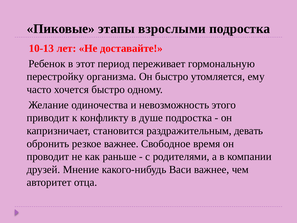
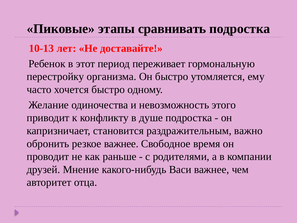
взрослыми: взрослыми -> сравнивать
девать: девать -> важно
